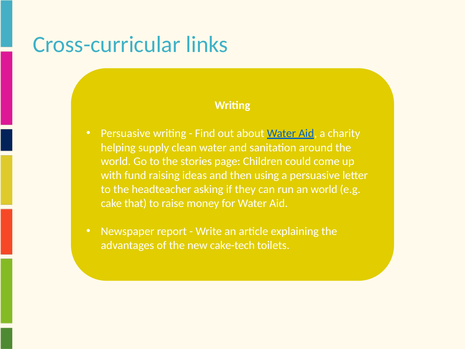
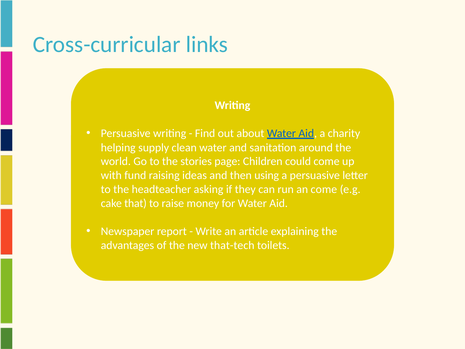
an world: world -> come
cake-tech: cake-tech -> that-tech
